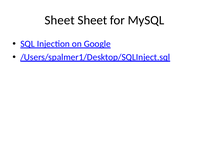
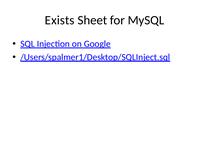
Sheet at (60, 20): Sheet -> Exists
